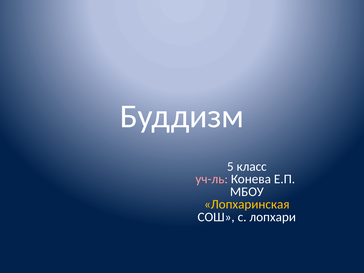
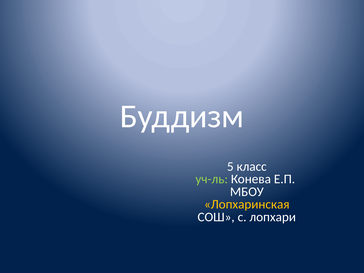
уч-ль colour: pink -> light green
